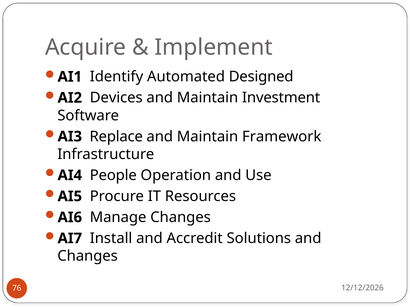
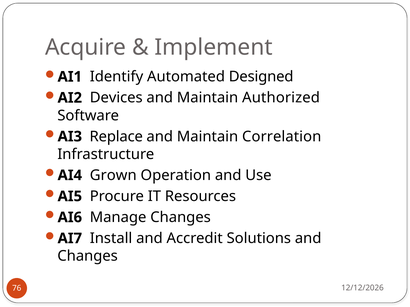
Investment: Investment -> Authorized
Framework: Framework -> Correlation
People: People -> Grown
